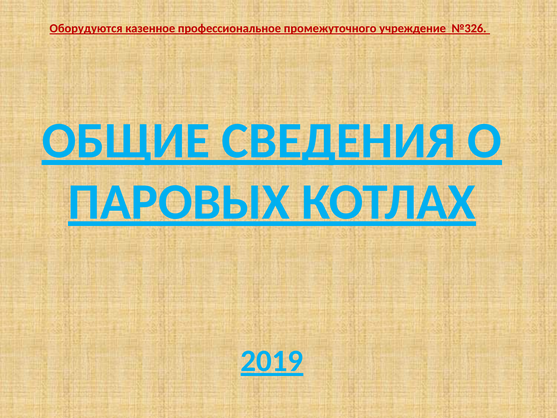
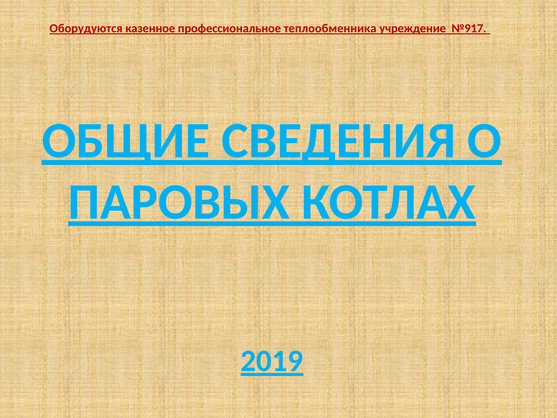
промежуточного: промежуточного -> теплообменника
№326: №326 -> №917
